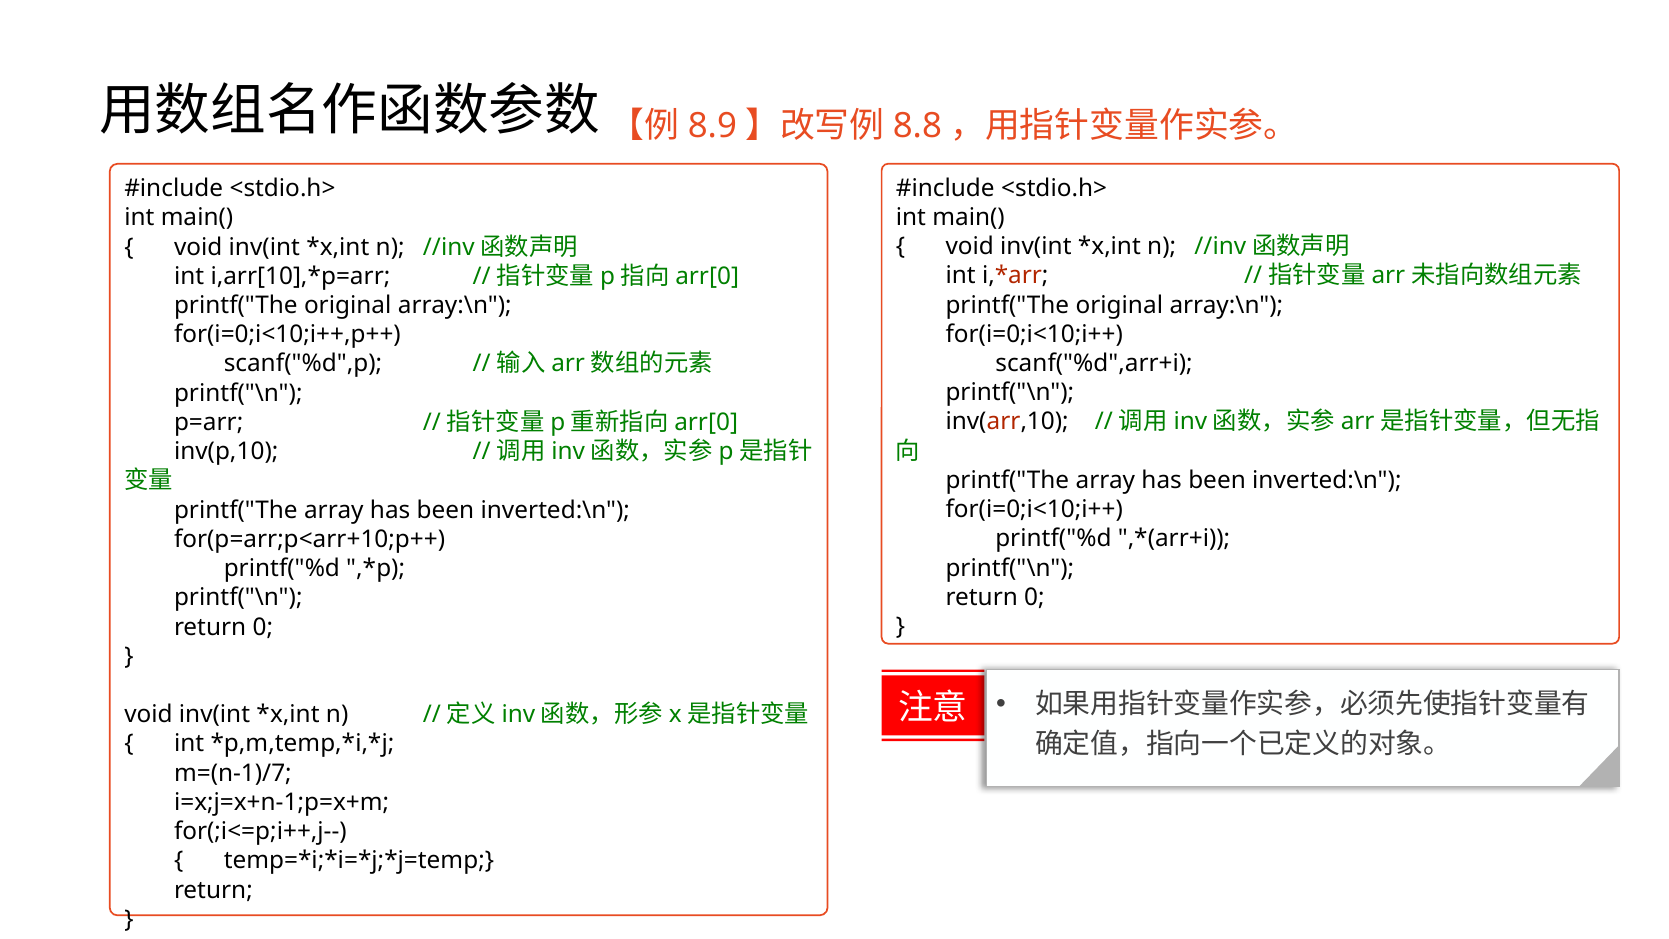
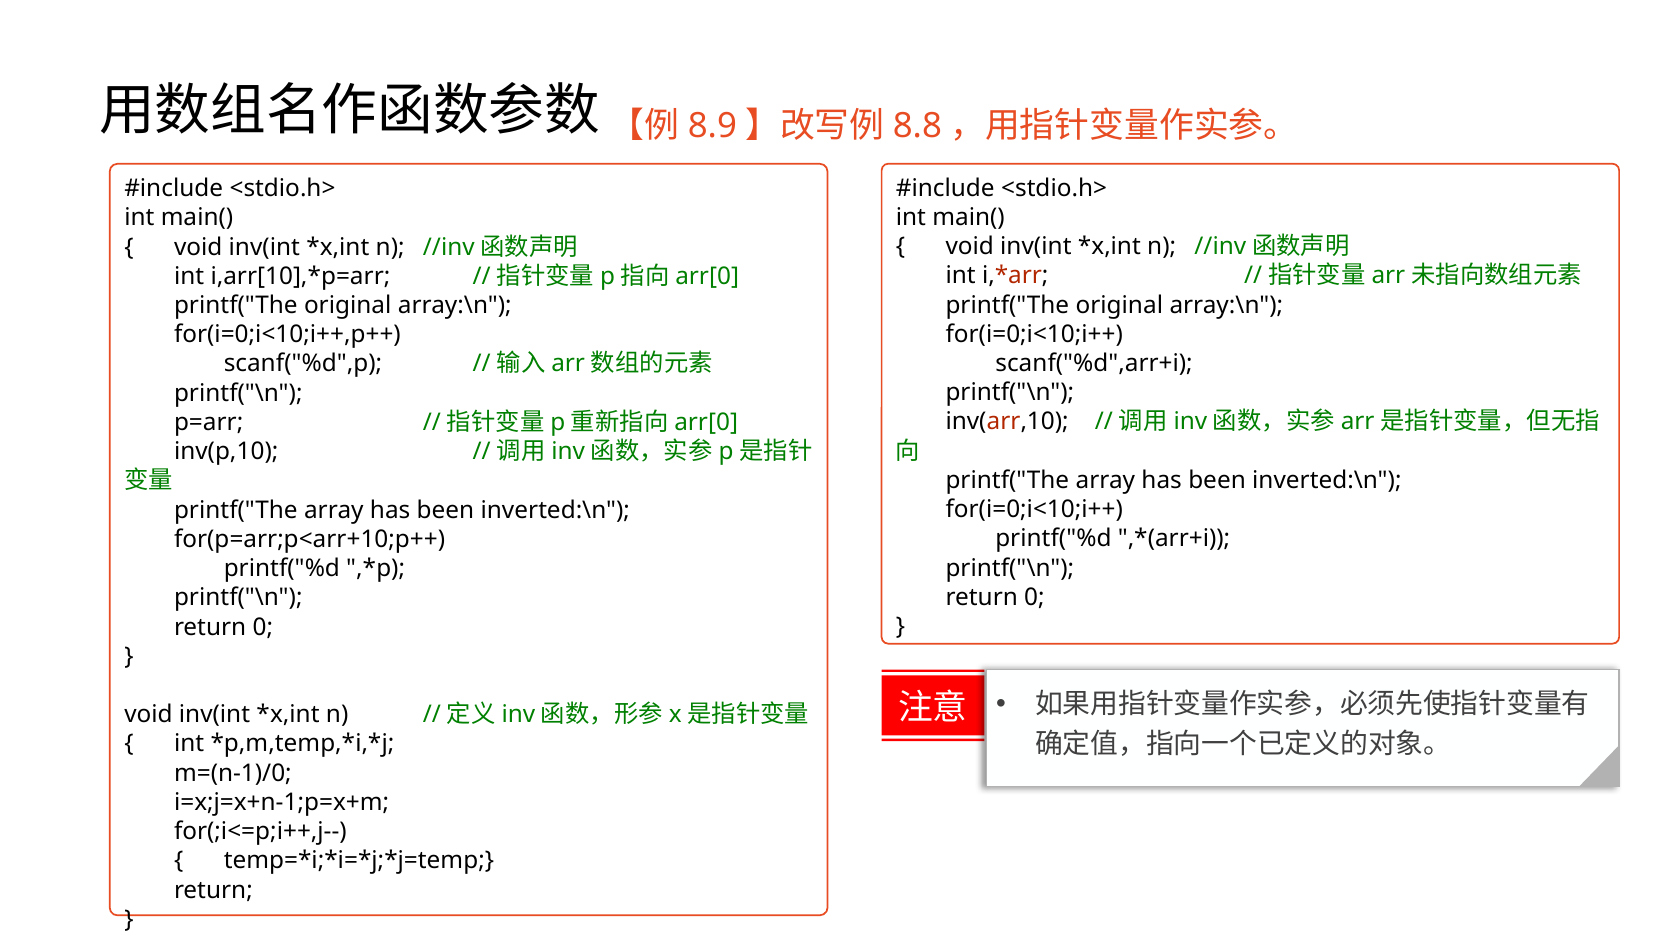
m=(n-1)/7: m=(n-1)/7 -> m=(n-1)/0
